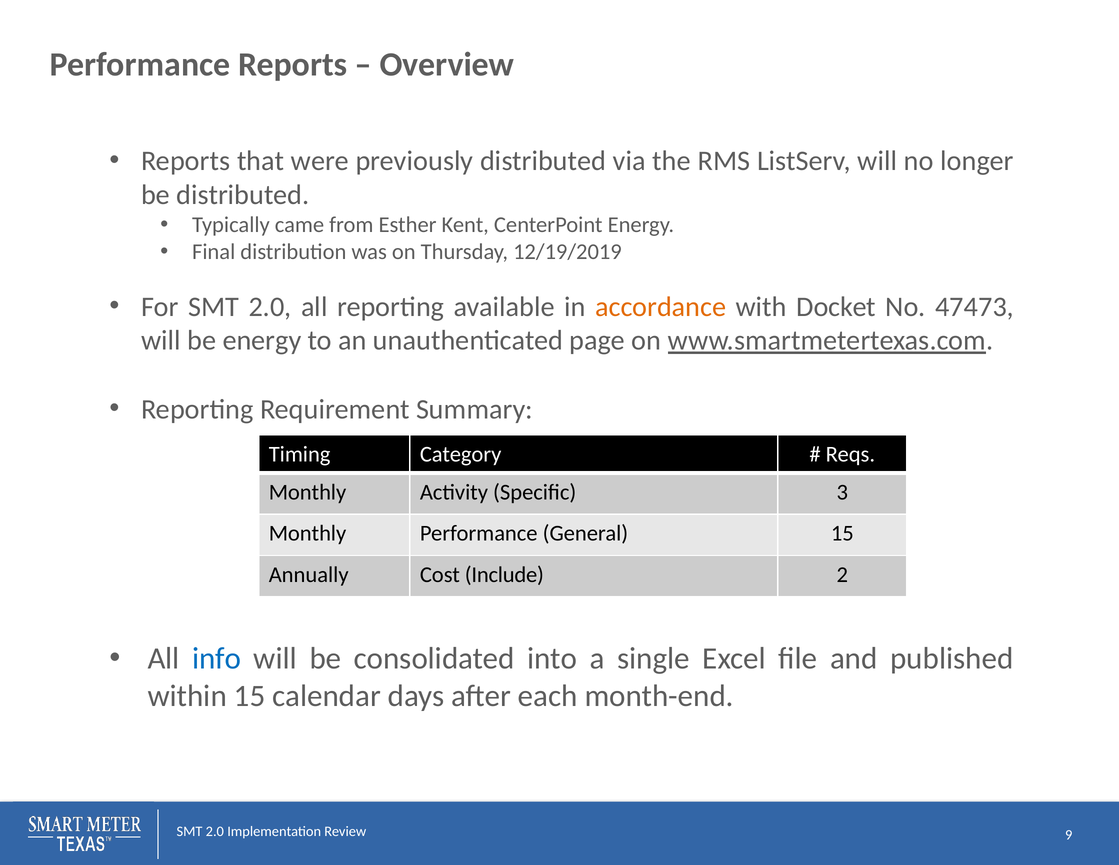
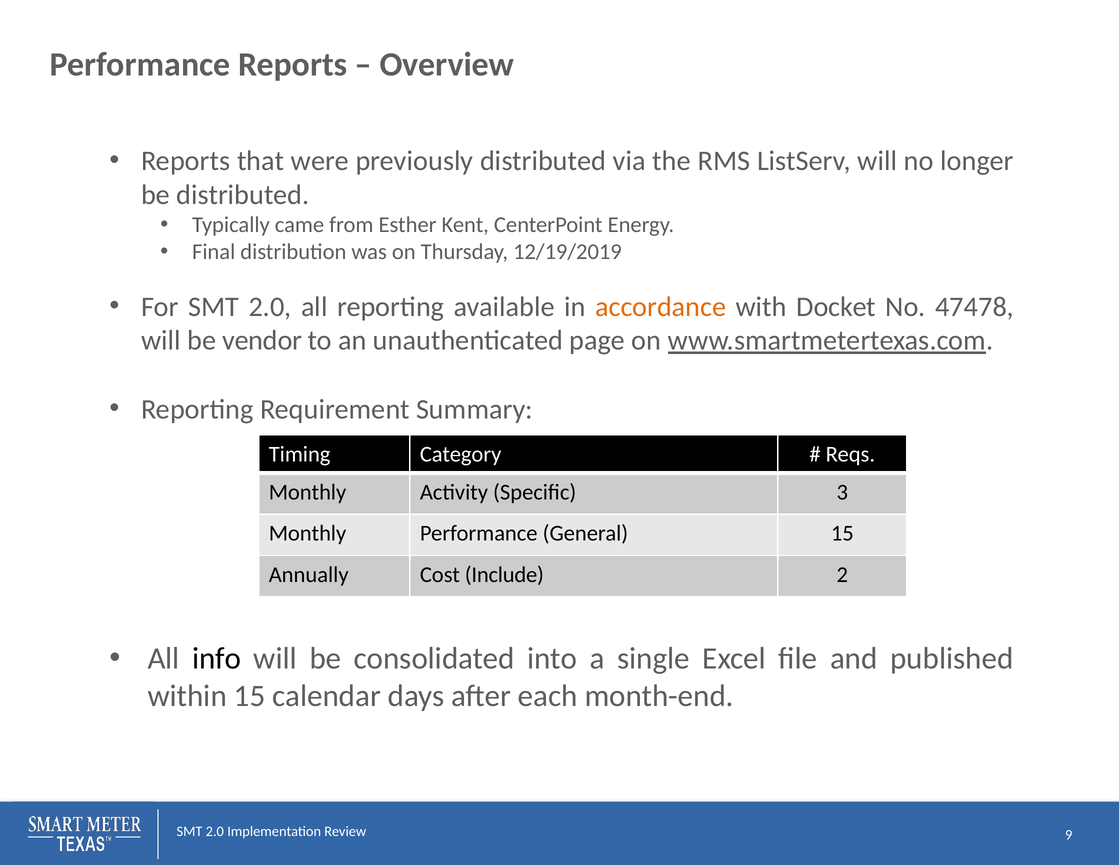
47473: 47473 -> 47478
be energy: energy -> vendor
info colour: blue -> black
